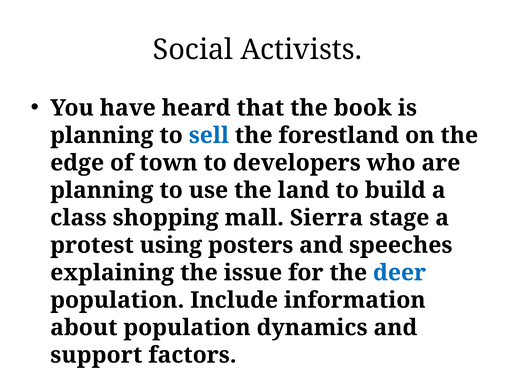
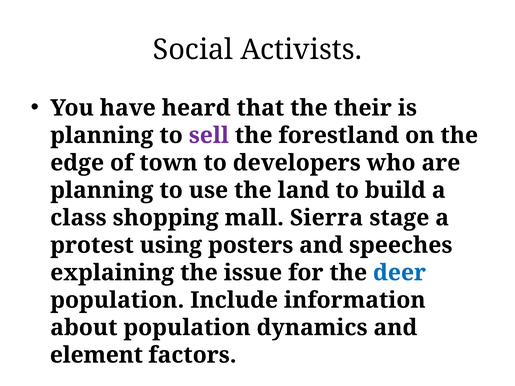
book: book -> their
sell colour: blue -> purple
support: support -> element
